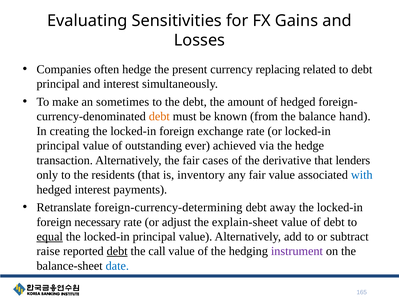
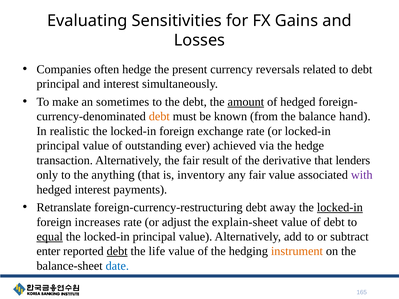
replacing: replacing -> reversals
amount underline: none -> present
creating: creating -> realistic
cases: cases -> result
residents: residents -> anything
with colour: blue -> purple
foreign-currency-determining: foreign-currency-determining -> foreign-currency-restructuring
locked-in at (340, 208) underline: none -> present
necessary: necessary -> increases
raise: raise -> enter
call: call -> life
instrument colour: purple -> orange
